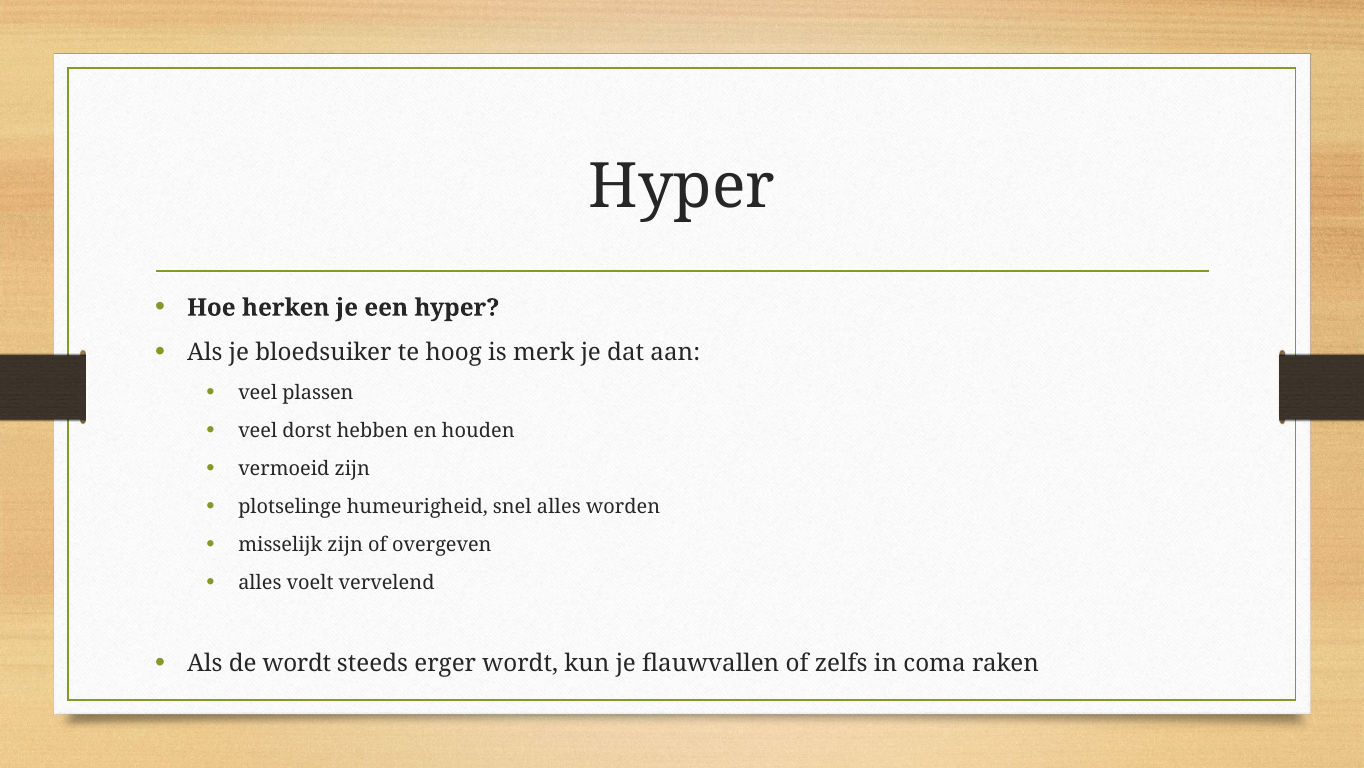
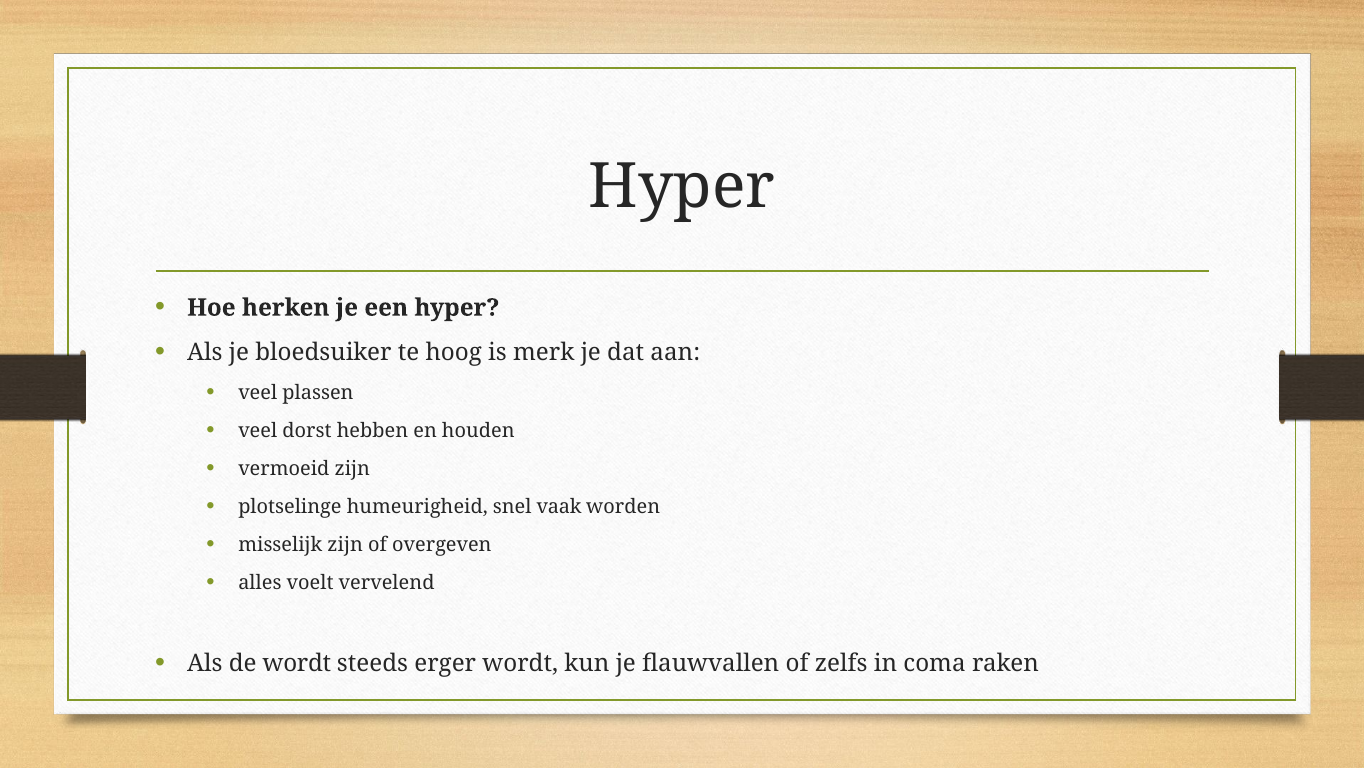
snel alles: alles -> vaak
